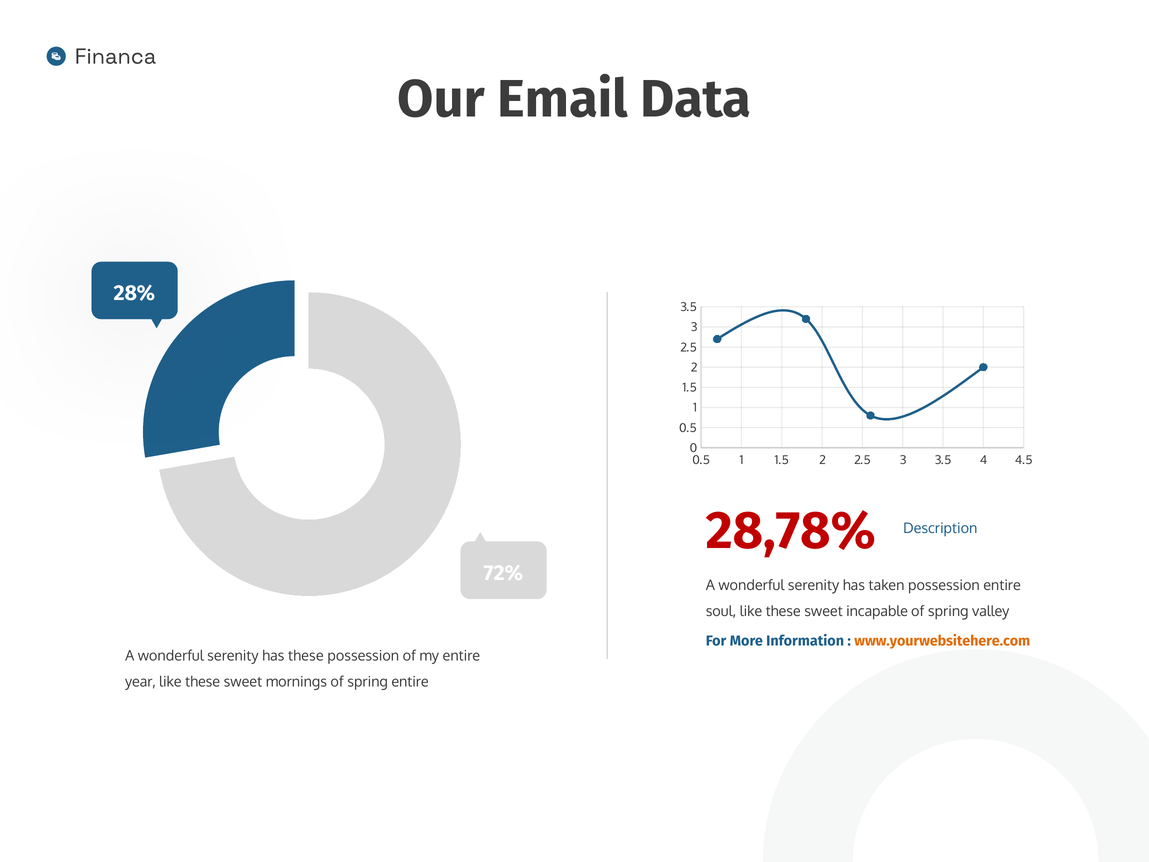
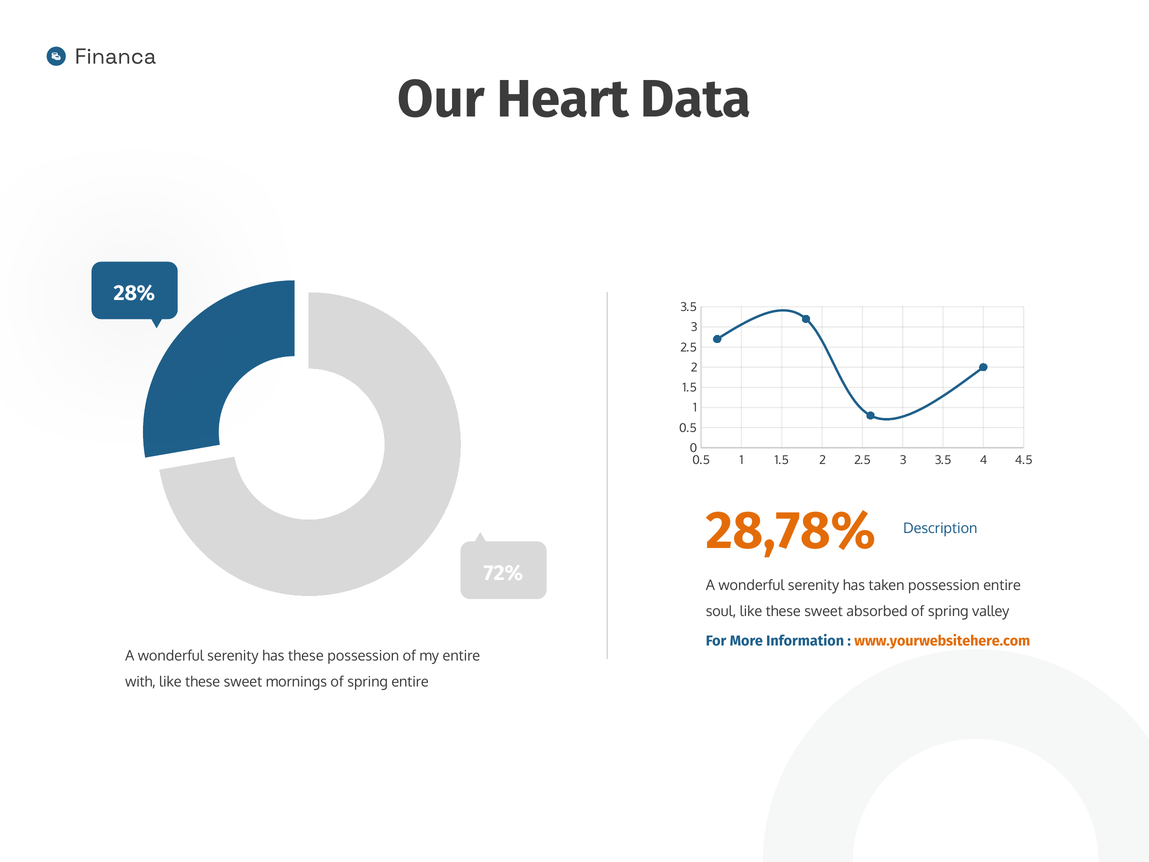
Email: Email -> Heart
28,78% colour: red -> orange
incapable: incapable -> absorbed
year: year -> with
